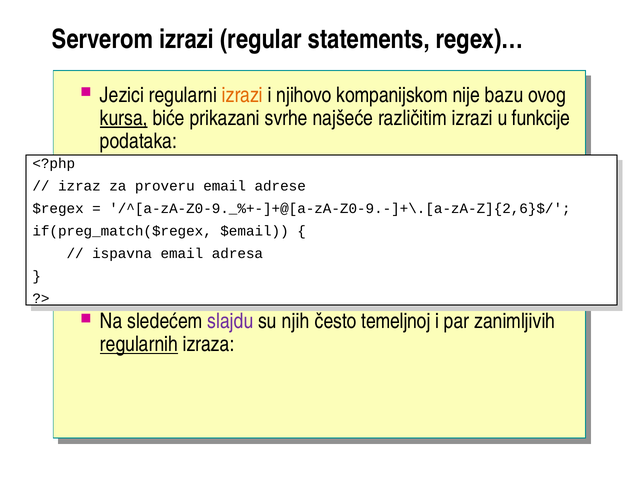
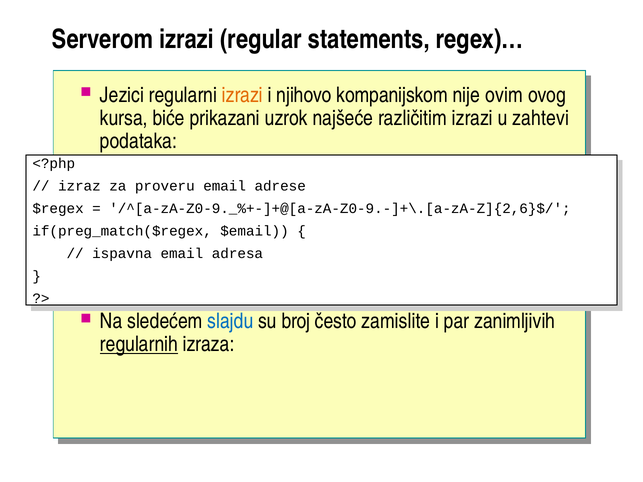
bazu: bazu -> ovim
kursa underline: present -> none
svrhe: svrhe -> uzrok
funkcije: funkcije -> zahtevi
slajdu colour: purple -> blue
njih: njih -> broj
temeljnoj: temeljnoj -> zamislite
